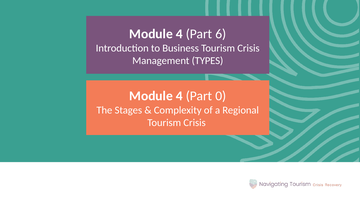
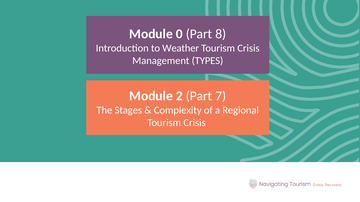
4 at (179, 34): 4 -> 0
6: 6 -> 8
Business: Business -> Weather
4 at (179, 96): 4 -> 2
0: 0 -> 7
